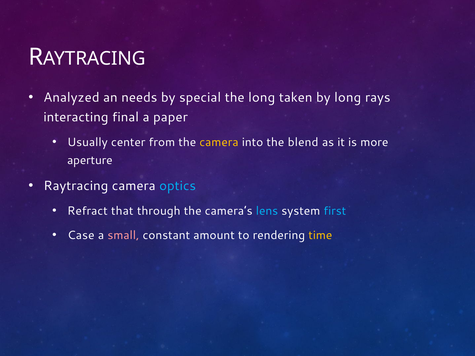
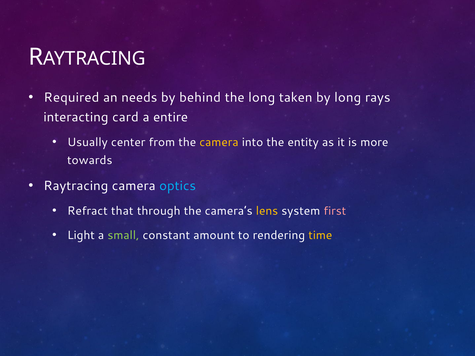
Analyzed: Analyzed -> Required
special: special -> behind
final: final -> card
paper: paper -> entire
blend: blend -> entity
aperture: aperture -> towards
lens colour: light blue -> yellow
first colour: light blue -> pink
Case: Case -> Light
small colour: pink -> light green
